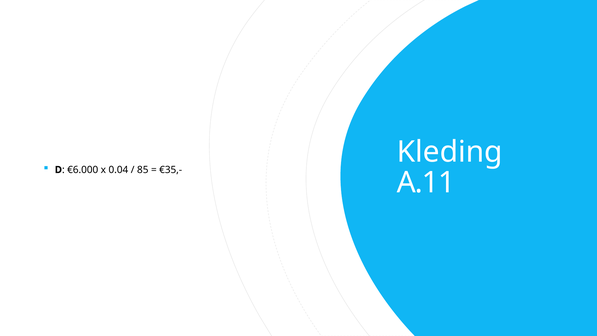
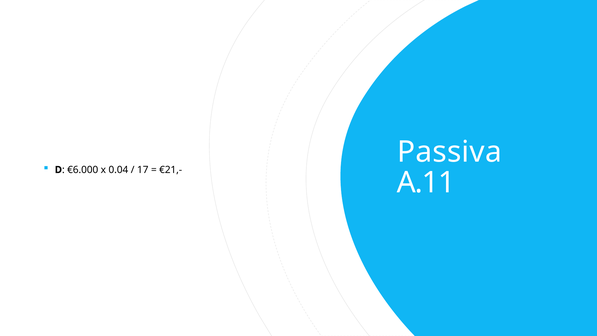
Kleding: Kleding -> Passiva
85: 85 -> 17
€35,-: €35,- -> €21,-
